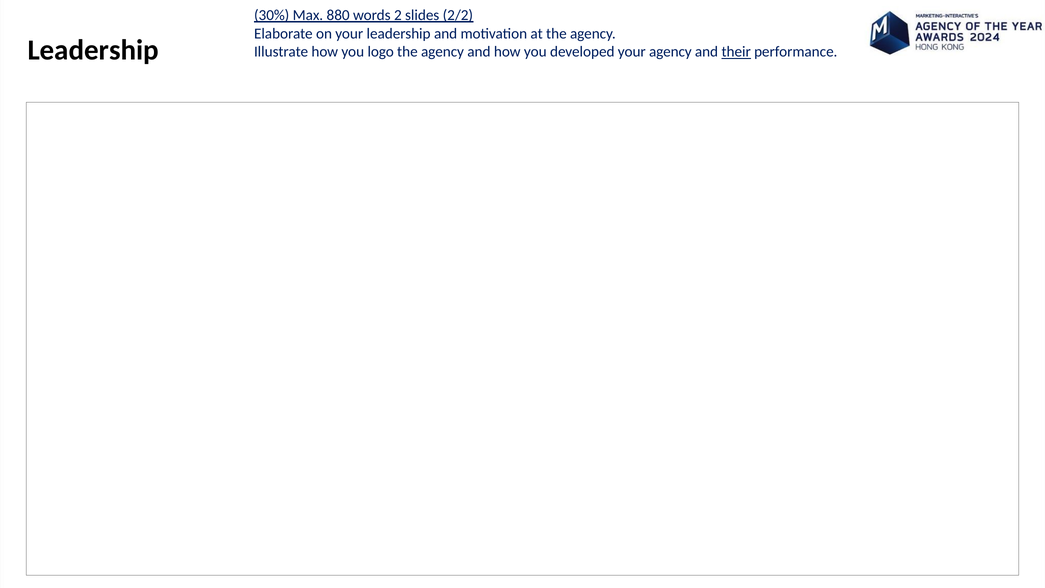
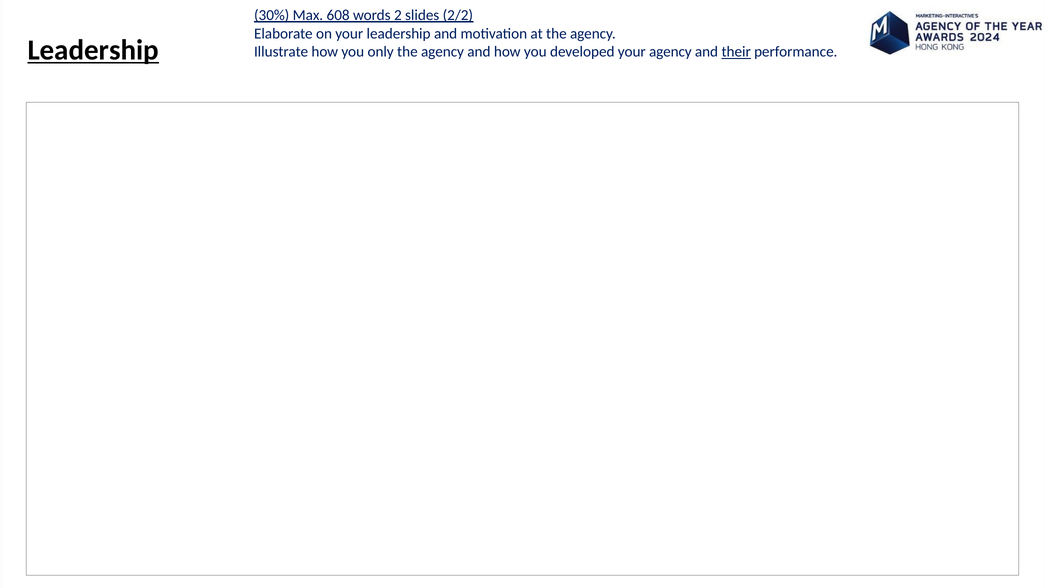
880: 880 -> 608
Leadership at (93, 50) underline: none -> present
logo: logo -> only
